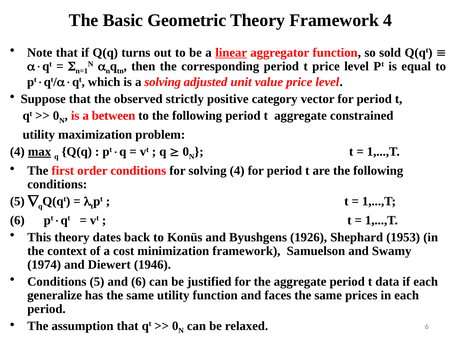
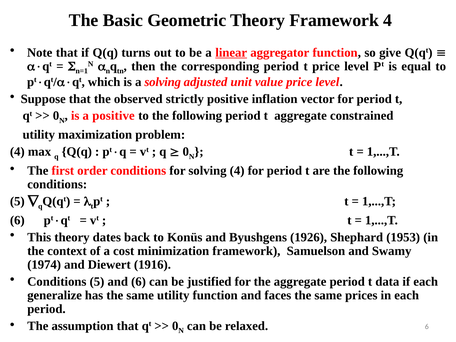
sold: sold -> give
category: category -> inflation
a between: between -> positive
max underline: present -> none
1946: 1946 -> 1916
